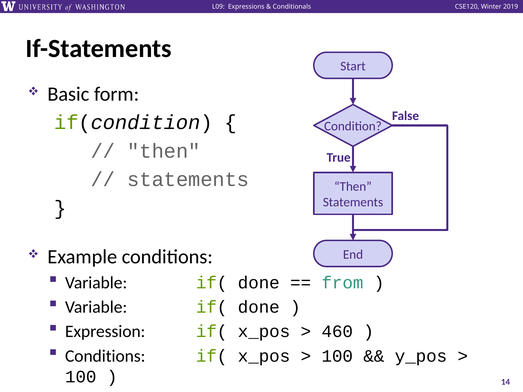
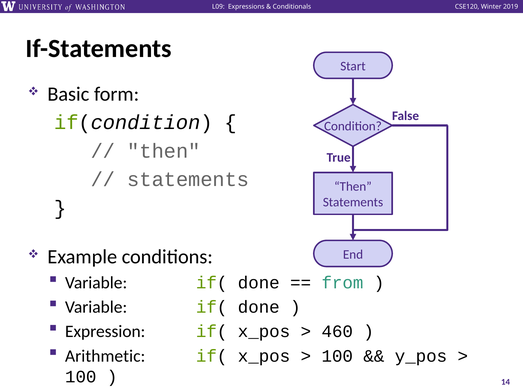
Conditions at (105, 356): Conditions -> Arithmetic
